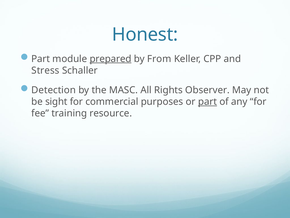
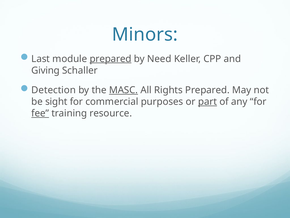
Honest: Honest -> Minors
Part at (41, 59): Part -> Last
From: From -> Need
Stress: Stress -> Giving
MASC underline: none -> present
Rights Observer: Observer -> Prepared
fee underline: none -> present
